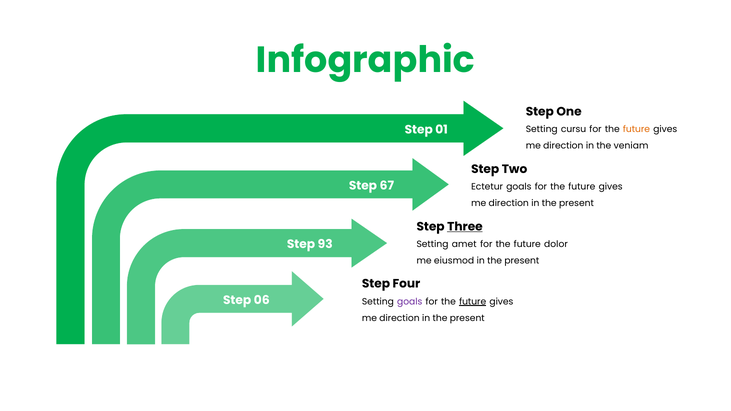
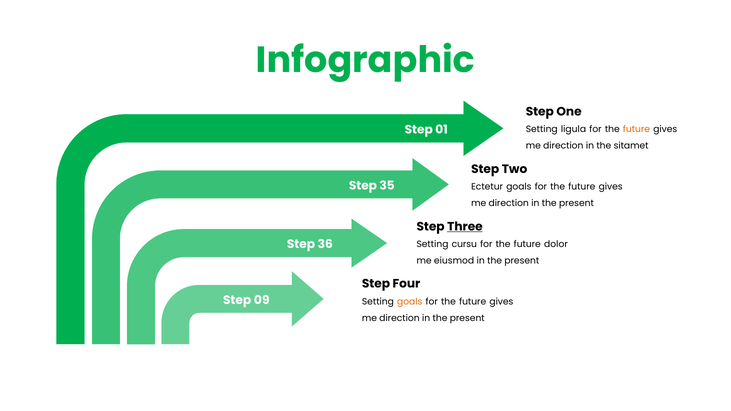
cursu: cursu -> ligula
veniam: veniam -> sitamet
67: 67 -> 35
amet: amet -> cursu
93: 93 -> 36
06: 06 -> 09
goals at (410, 302) colour: purple -> orange
future at (473, 302) underline: present -> none
